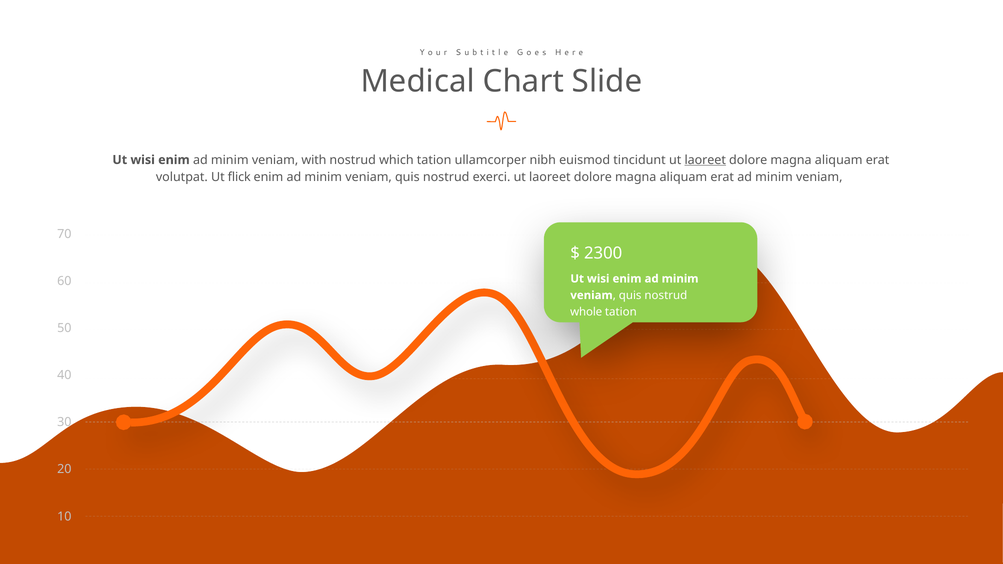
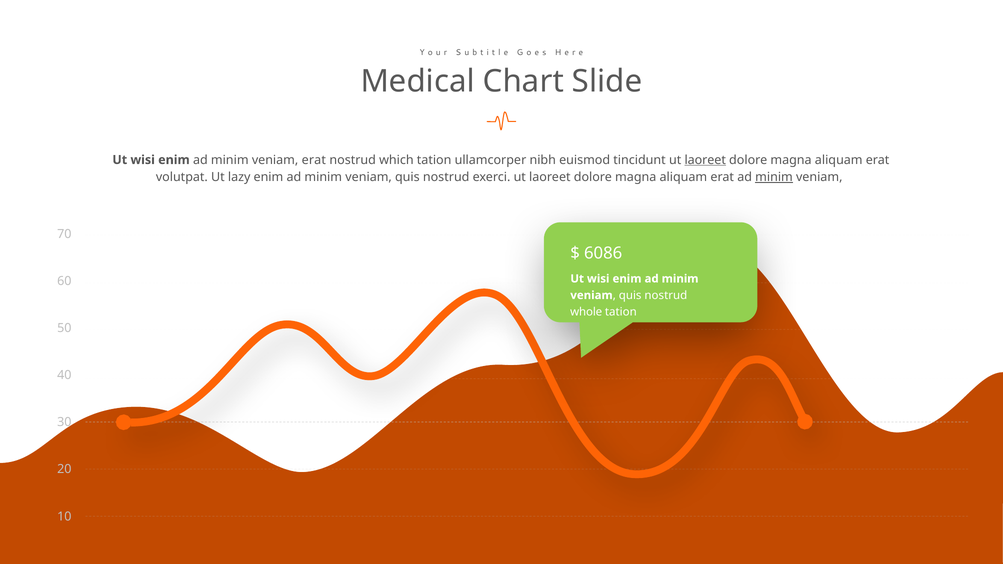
veniam with: with -> erat
flick: flick -> lazy
minim at (774, 177) underline: none -> present
2300: 2300 -> 6086
